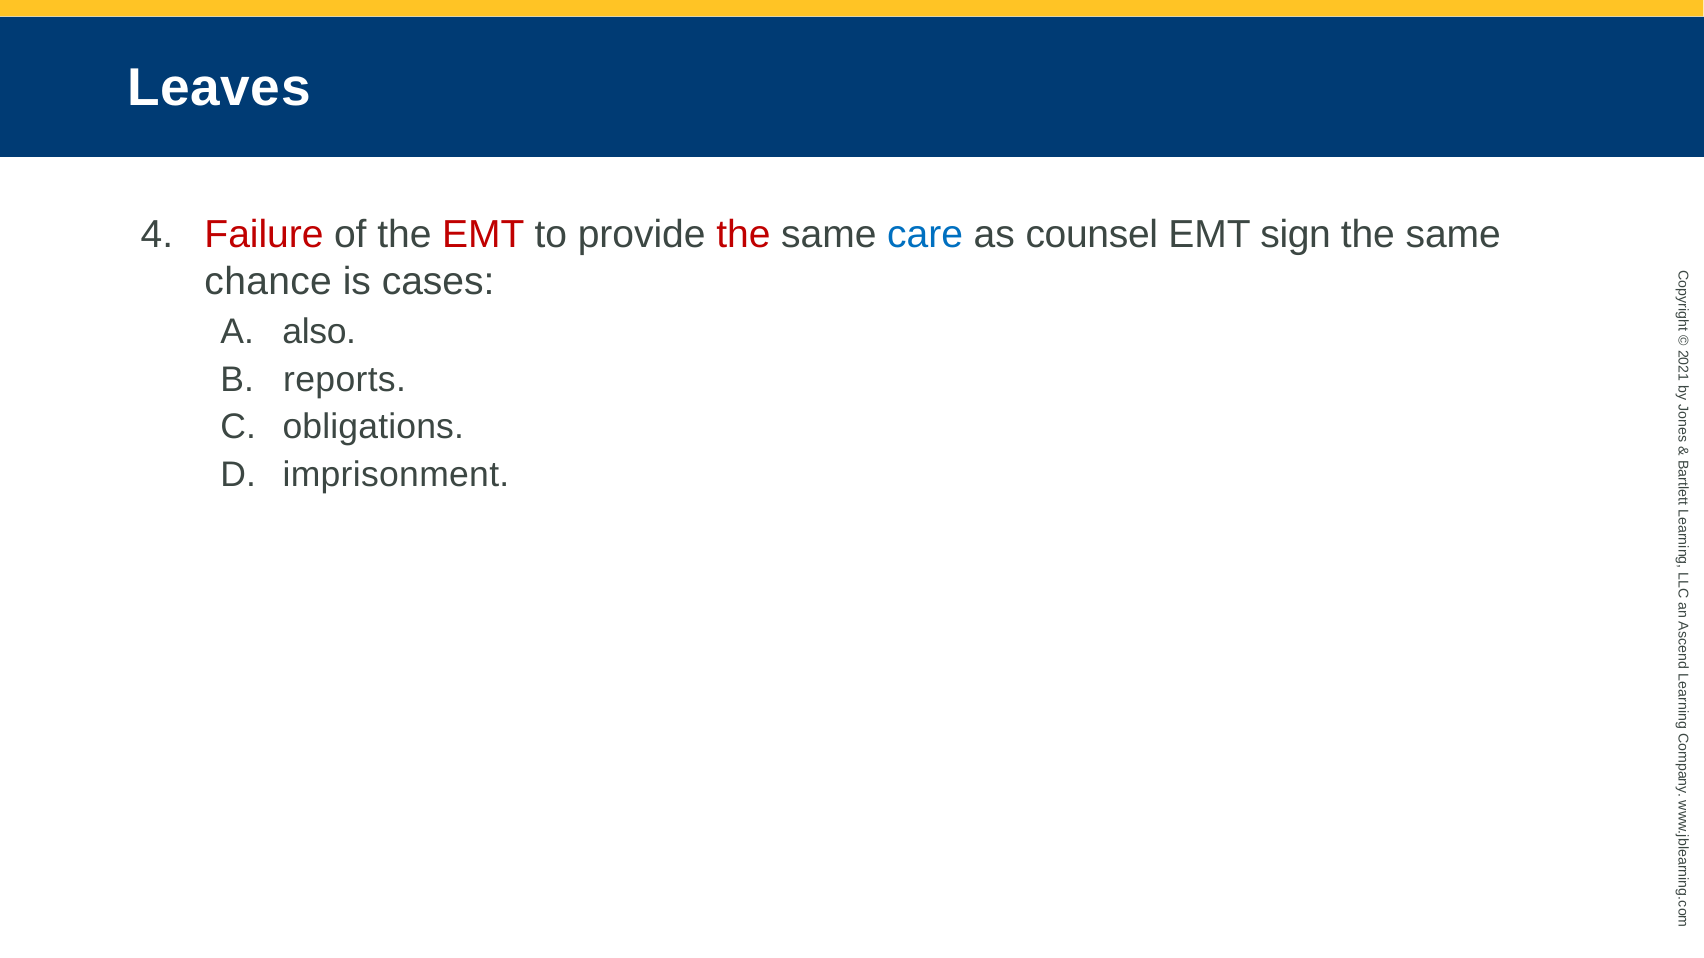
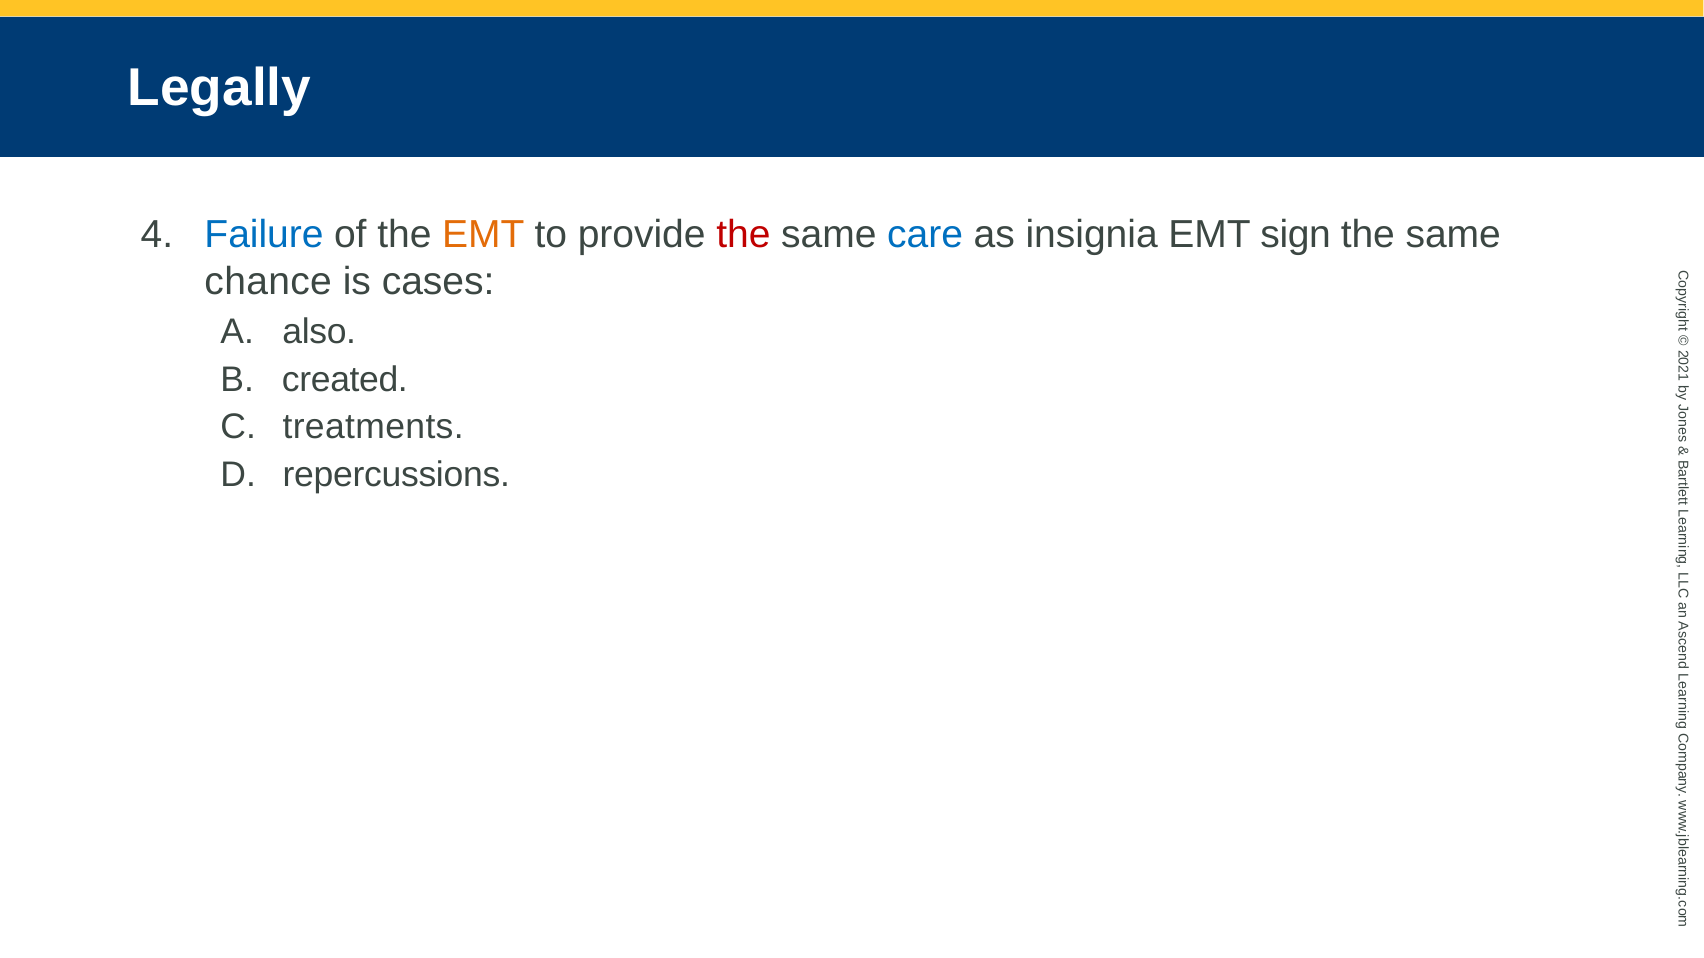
Leaves: Leaves -> Legally
Failure colour: red -> blue
EMT at (483, 235) colour: red -> orange
counsel: counsel -> insignia
reports: reports -> created
obligations: obligations -> treatments
imprisonment: imprisonment -> repercussions
